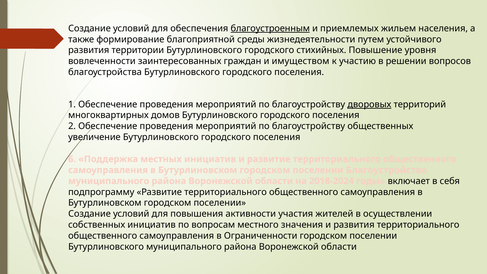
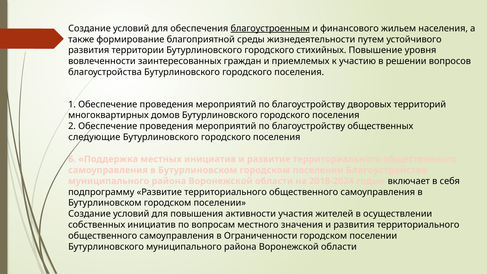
приемлемых: приемлемых -> финансового
имуществом: имуществом -> приемлемых
дворовых underline: present -> none
увеличение: увеличение -> следующие
